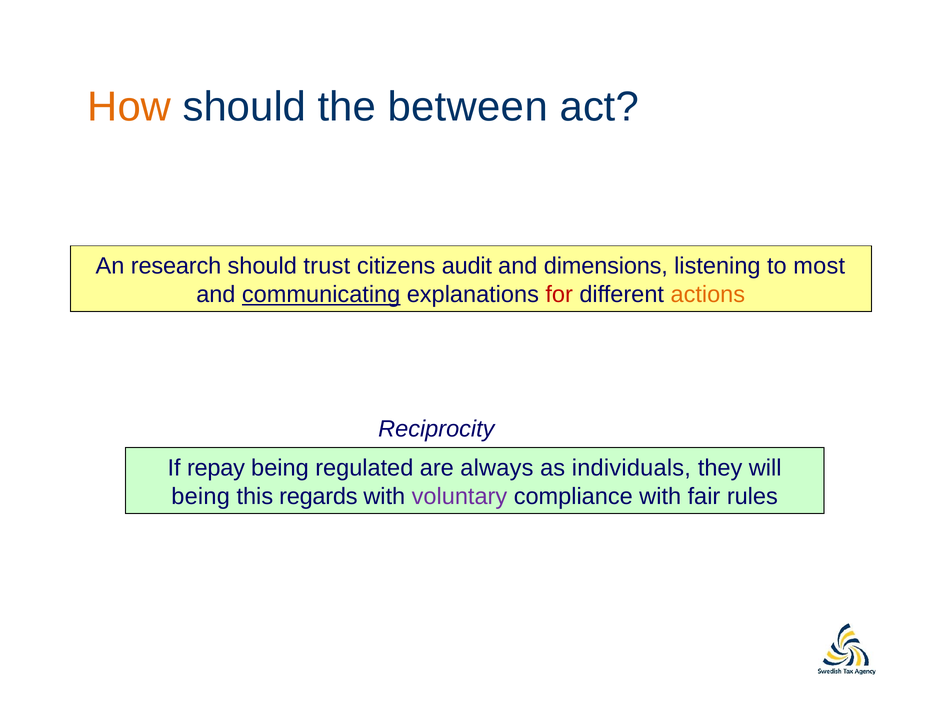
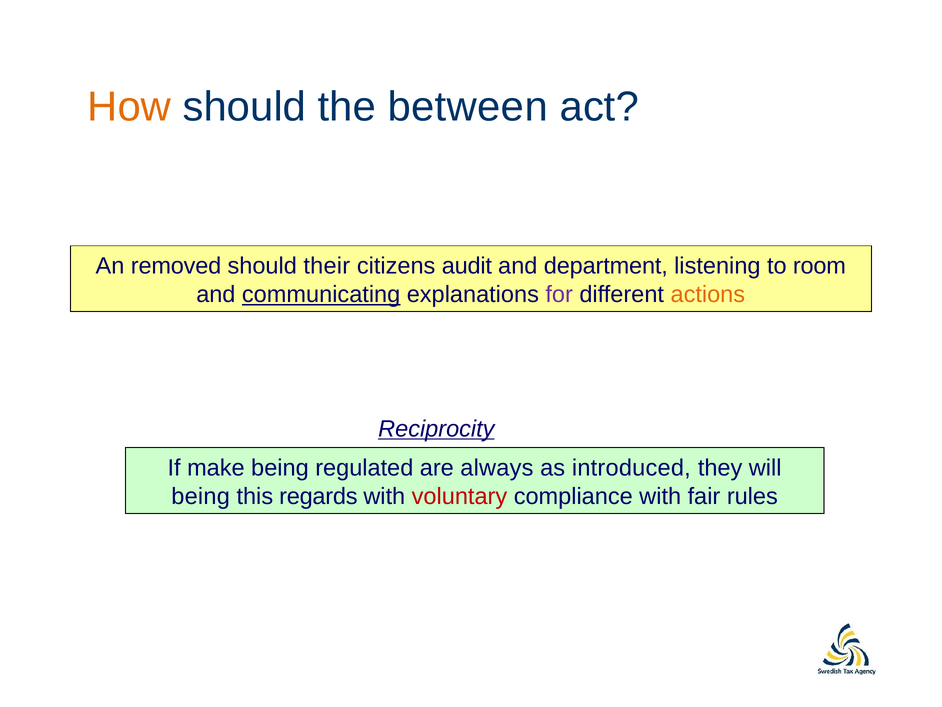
research: research -> removed
trust: trust -> their
dimensions: dimensions -> department
most: most -> room
for colour: red -> purple
Reciprocity underline: none -> present
repay: repay -> make
individuals: individuals -> introduced
voluntary colour: purple -> red
